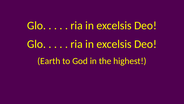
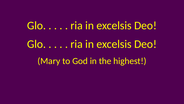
Earth: Earth -> Mary
